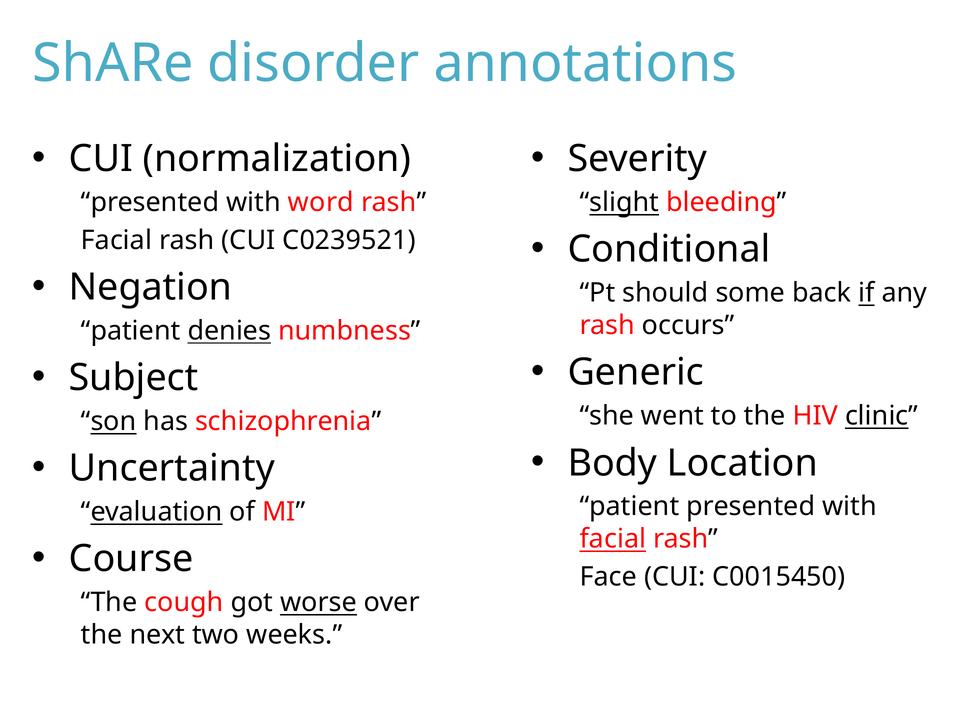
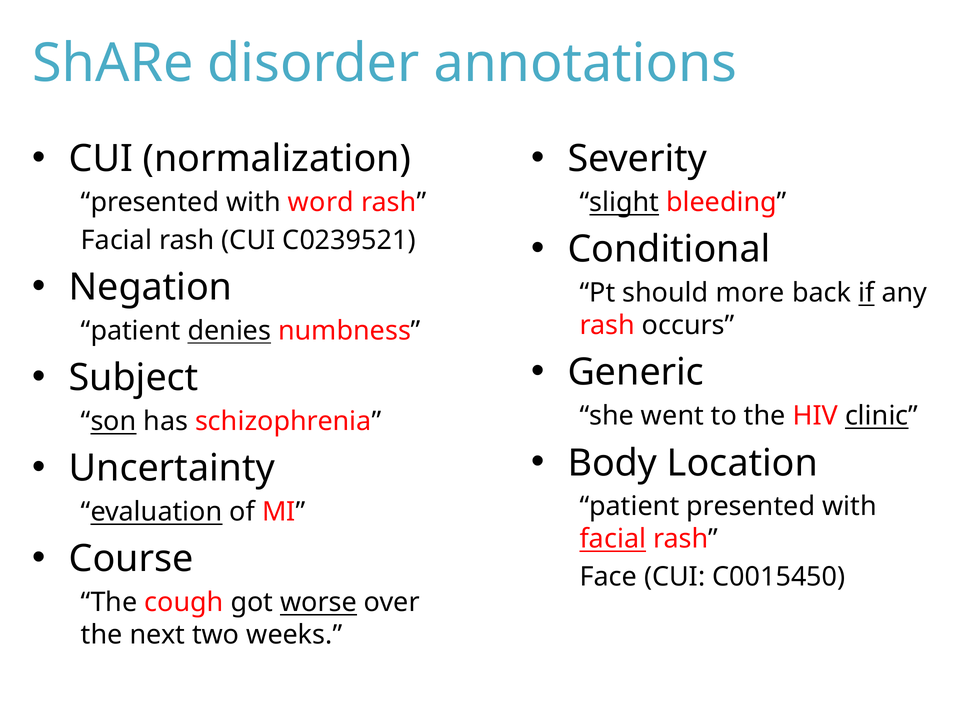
some: some -> more
